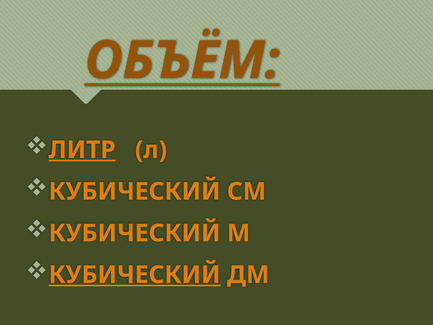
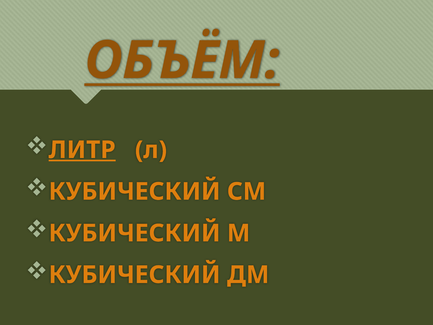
КУБИЧЕСКИЙ at (135, 275) underline: present -> none
